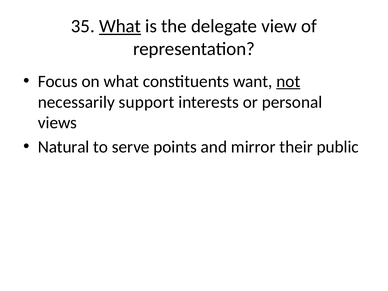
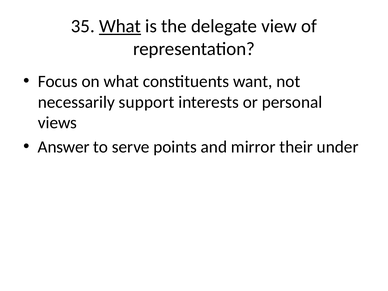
not underline: present -> none
Natural: Natural -> Answer
public: public -> under
